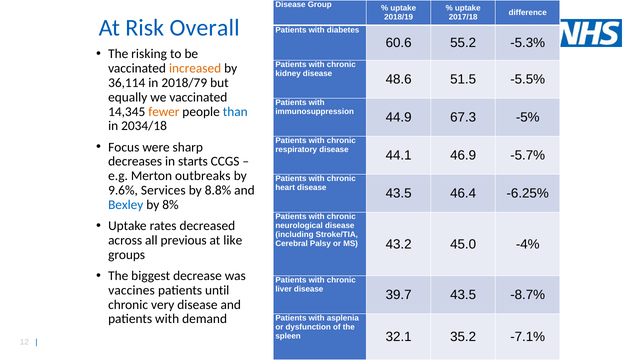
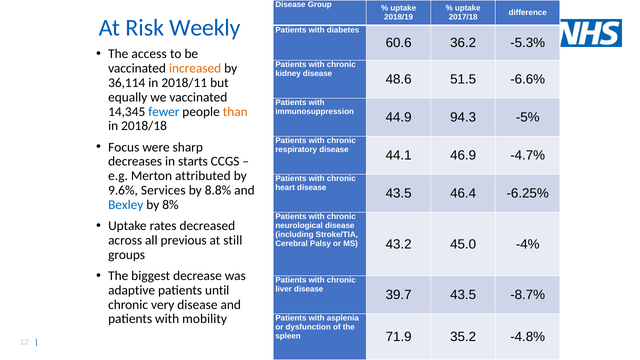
Overall: Overall -> Weekly
55.2: 55.2 -> 36.2
risking: risking -> access
-5.5%: -5.5% -> -6.6%
2018/79: 2018/79 -> 2018/11
fewer colour: orange -> blue
than colour: blue -> orange
67.3: 67.3 -> 94.3
2034/18: 2034/18 -> 2018/18
-5.7%: -5.7% -> -4.7%
outbreaks: outbreaks -> attributed
like: like -> still
vaccines: vaccines -> adaptive
demand: demand -> mobility
32.1: 32.1 -> 71.9
-7.1%: -7.1% -> -4.8%
